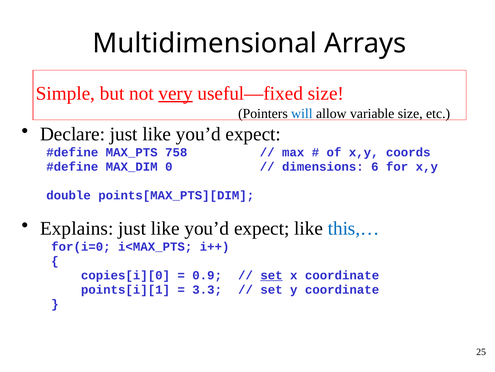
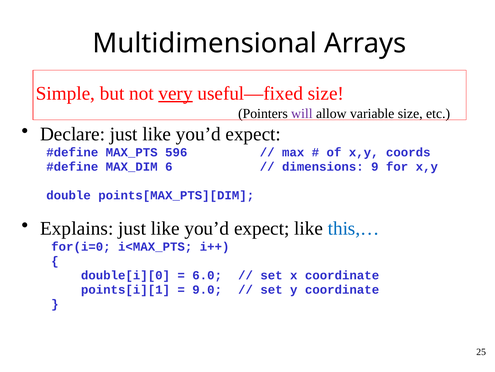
will colour: blue -> purple
758: 758 -> 596
0: 0 -> 6
6: 6 -> 9
copies[i][0: copies[i][0 -> double[i][0
0.9: 0.9 -> 6.0
set at (272, 275) underline: present -> none
3.3: 3.3 -> 9.0
